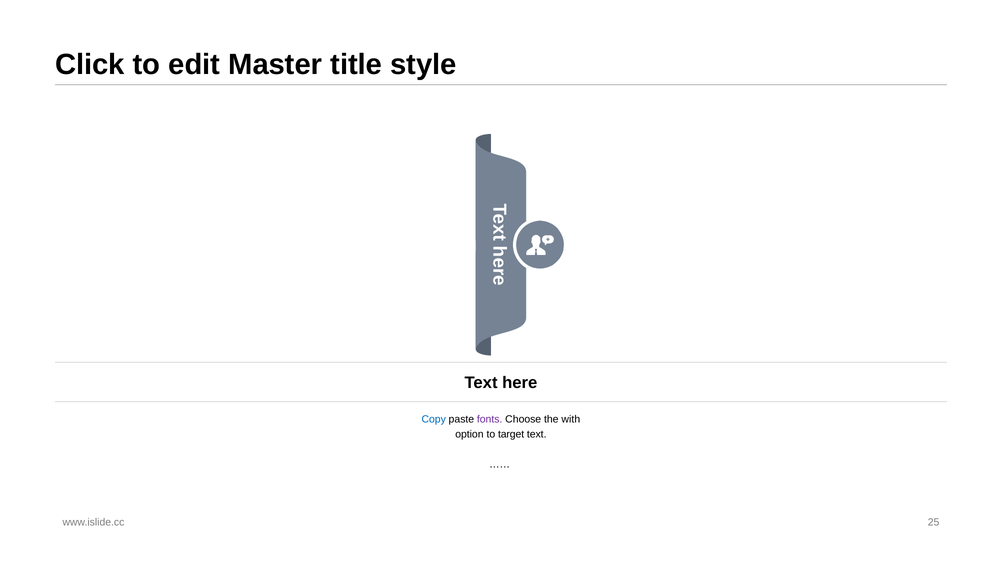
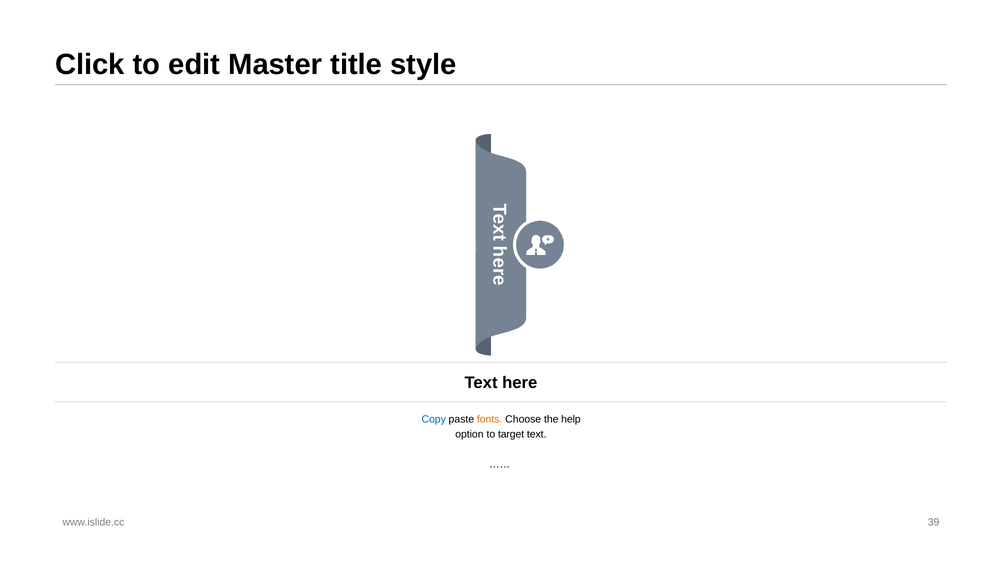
fonts colour: purple -> orange
with: with -> help
25: 25 -> 39
